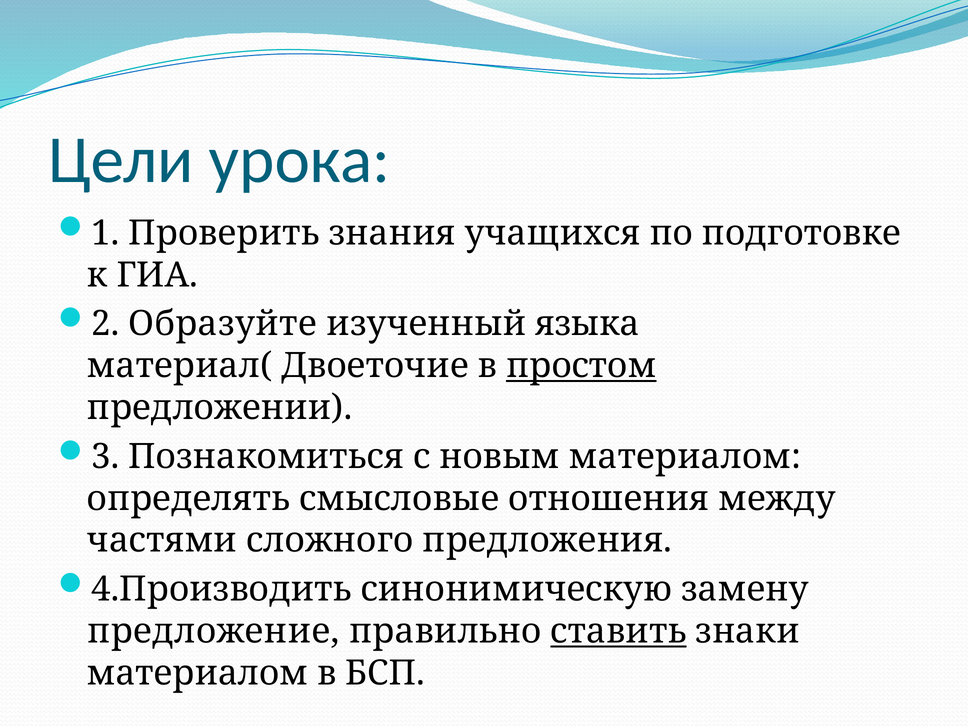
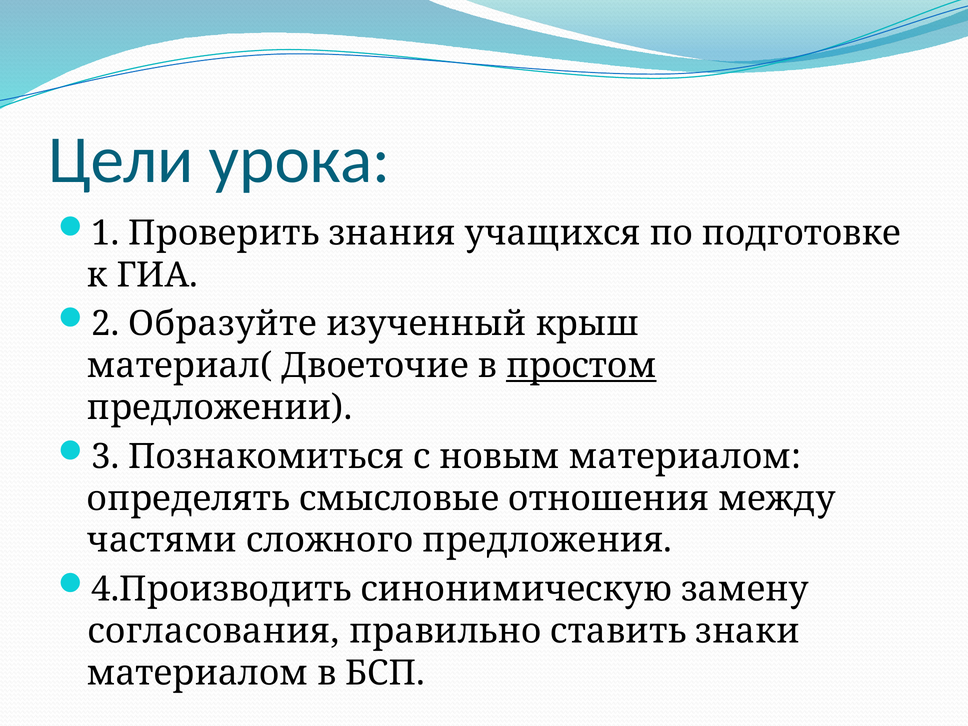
языка: языка -> крыш
предложение: предложение -> согласования
ставить underline: present -> none
